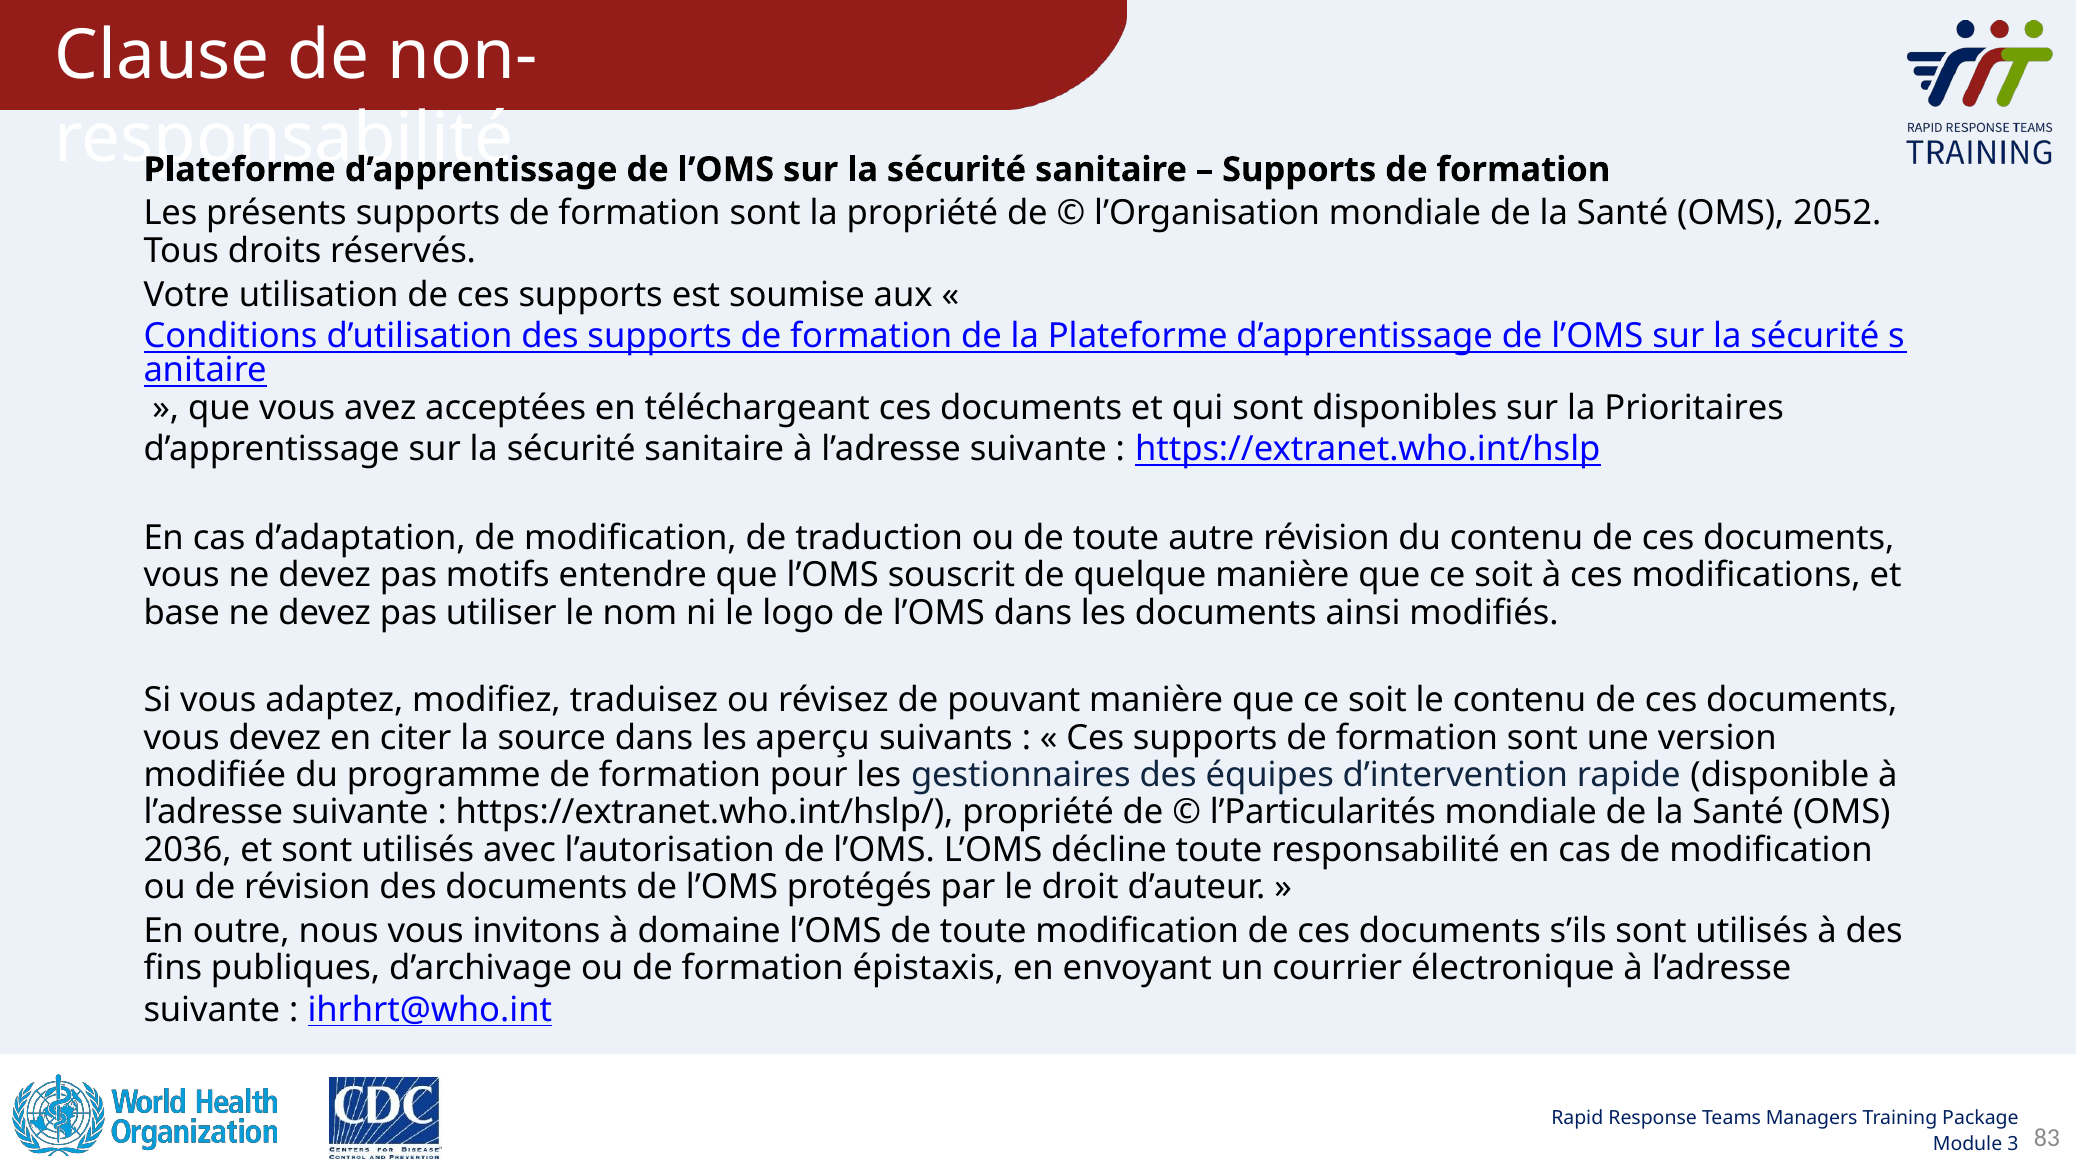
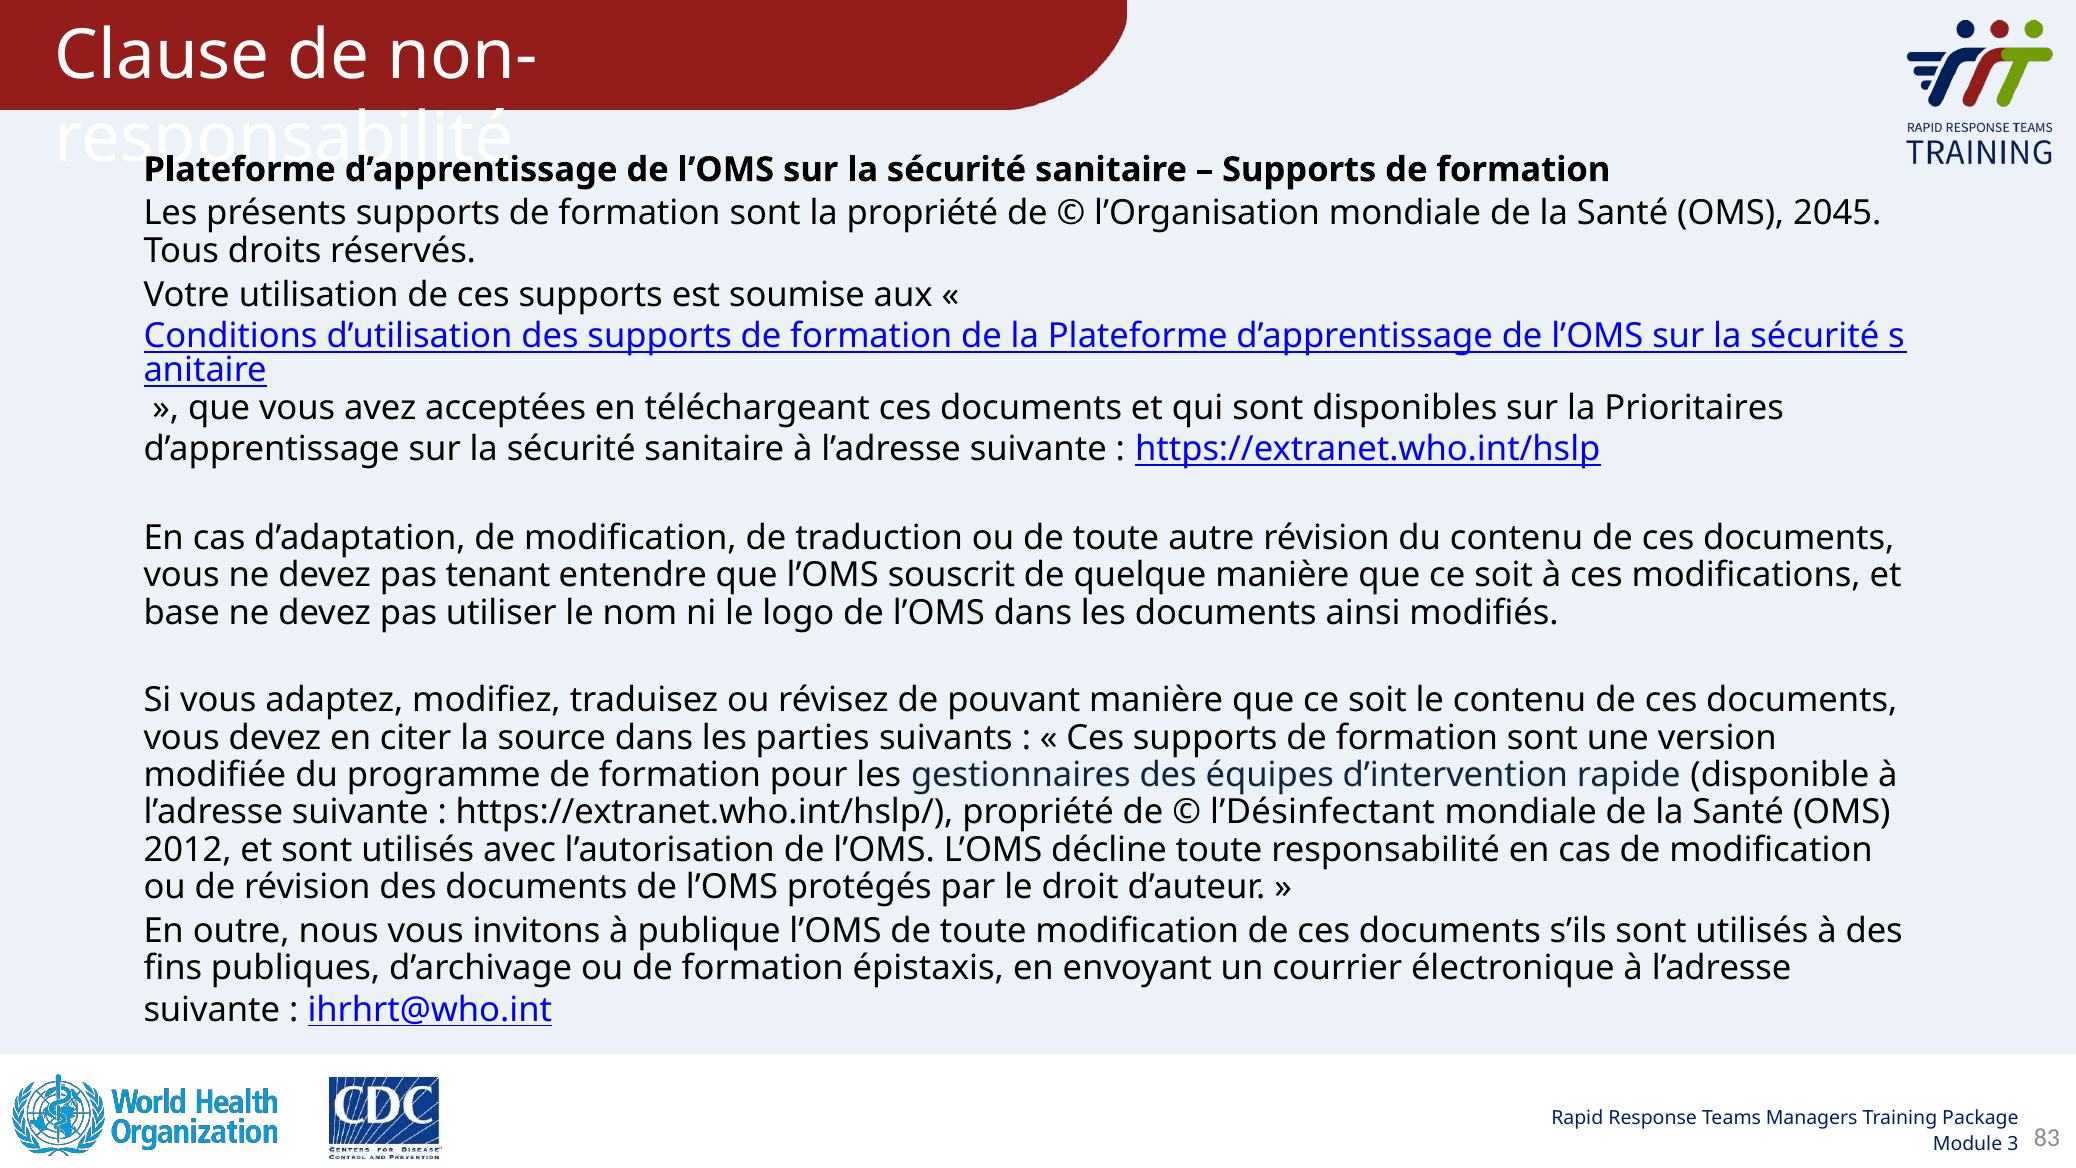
2052: 2052 -> 2045
motifs: motifs -> tenant
aperçu: aperçu -> parties
l’Particularités: l’Particularités -> l’Désinfectant
2036: 2036 -> 2012
domaine: domaine -> publique
